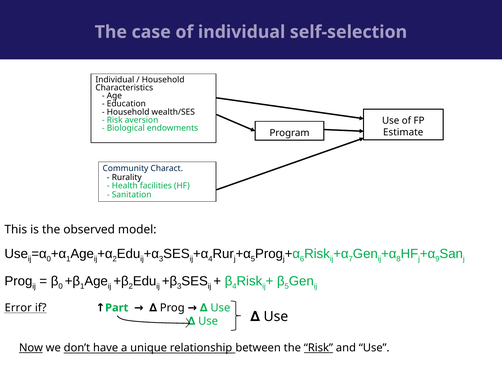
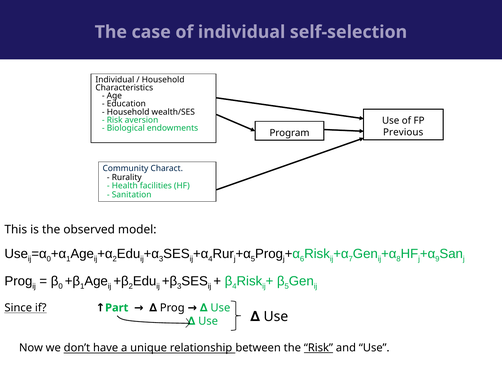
Estimate: Estimate -> Previous
Error: Error -> Since
Now underline: present -> none
